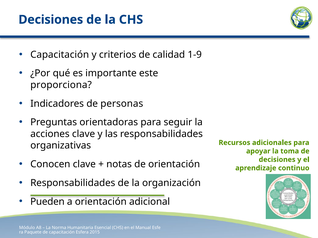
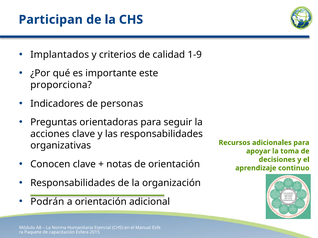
Decisiones at (51, 20): Decisiones -> Participan
Capacitación at (60, 55): Capacitación -> Implantados
Pueden: Pueden -> Podrán
